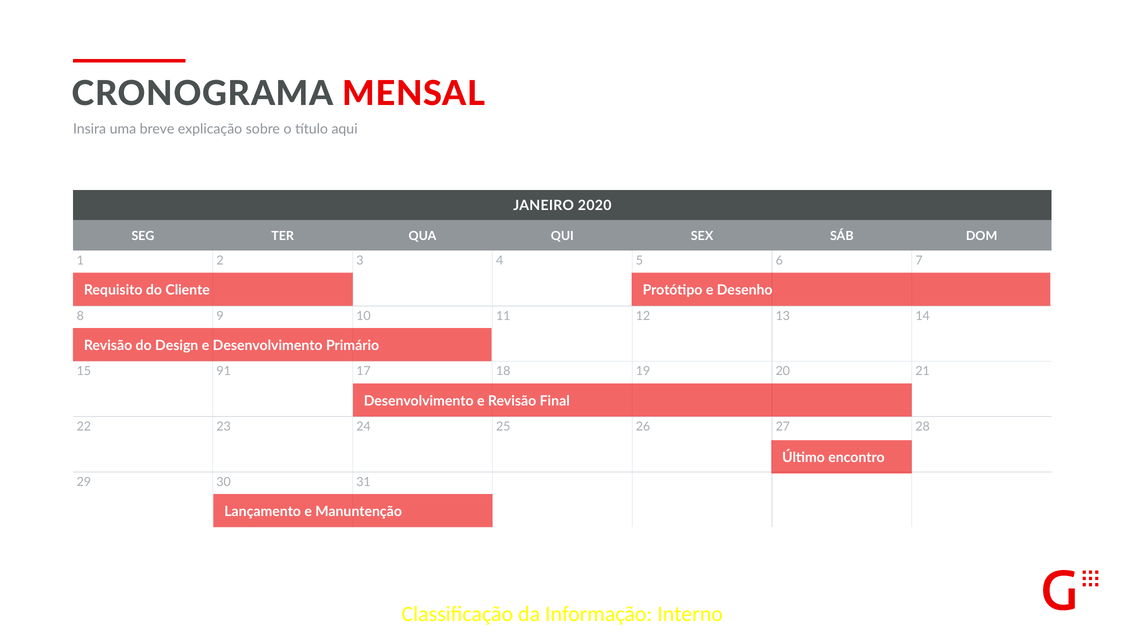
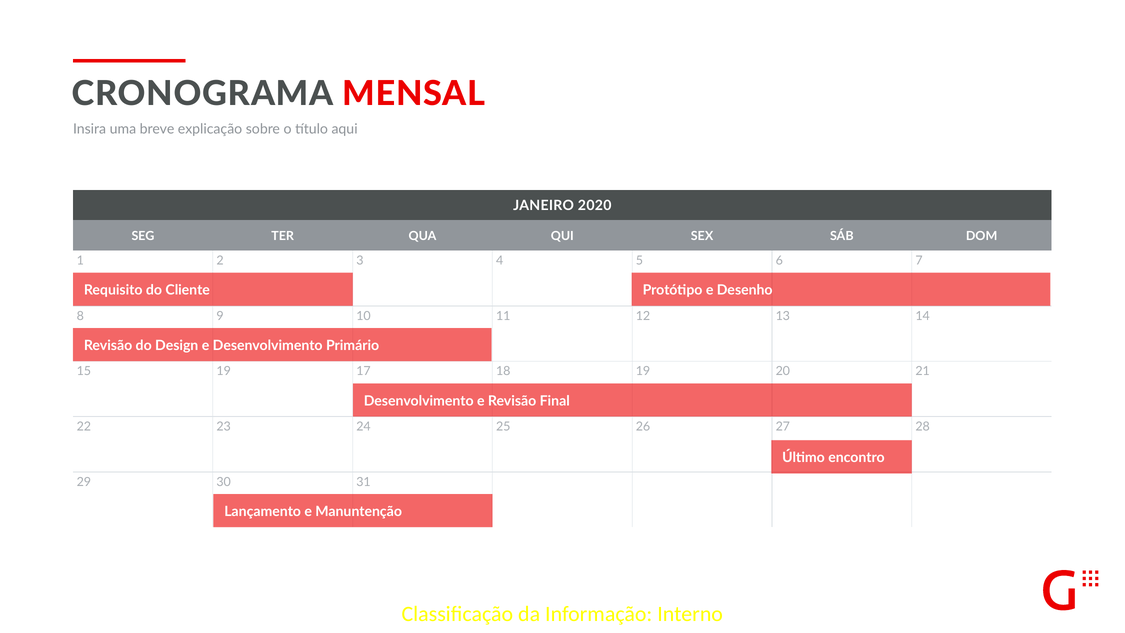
15 91: 91 -> 19
